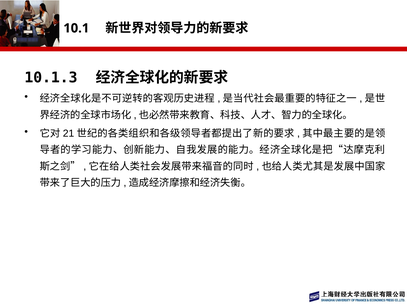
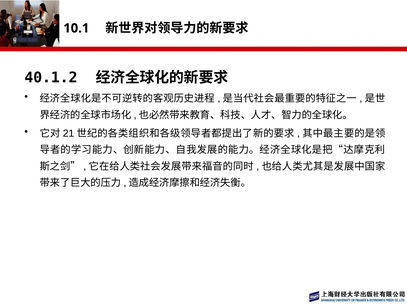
10.1.3: 10.1.3 -> 40.1.2
